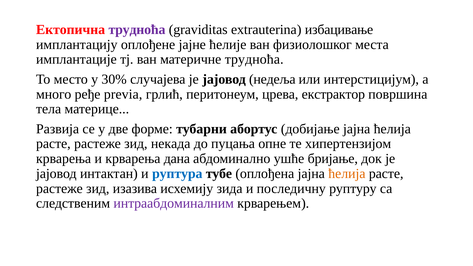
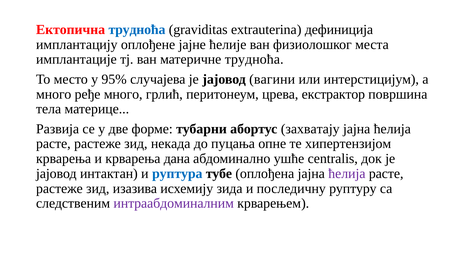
трудноћа at (137, 30) colour: purple -> blue
избацивање: избацивање -> дефиниција
30%: 30% -> 95%
недеља: недеља -> вагини
ређе previa: previa -> много
добијање: добијање -> захватају
бријање: бријање -> centralis
ћелија at (347, 174) colour: orange -> purple
